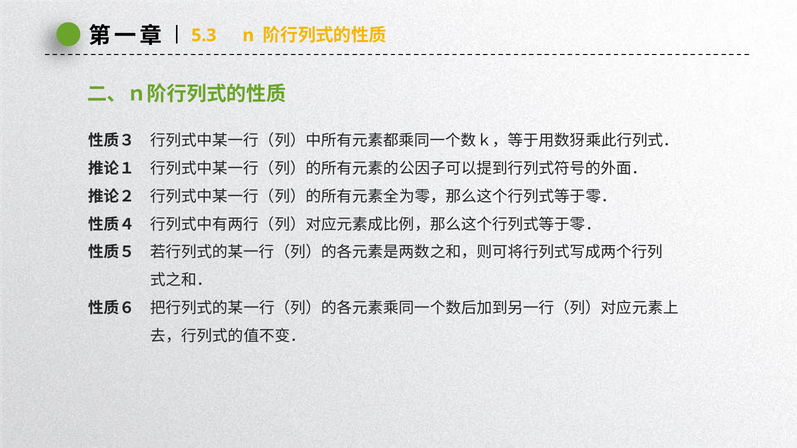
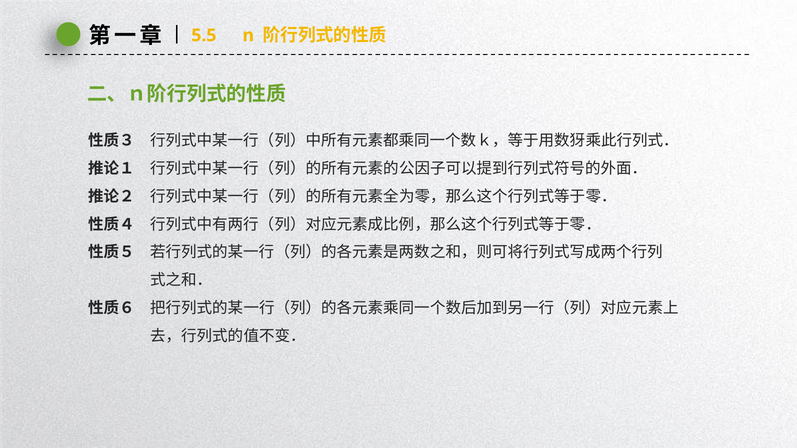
5.3: 5.3 -> 5.5
